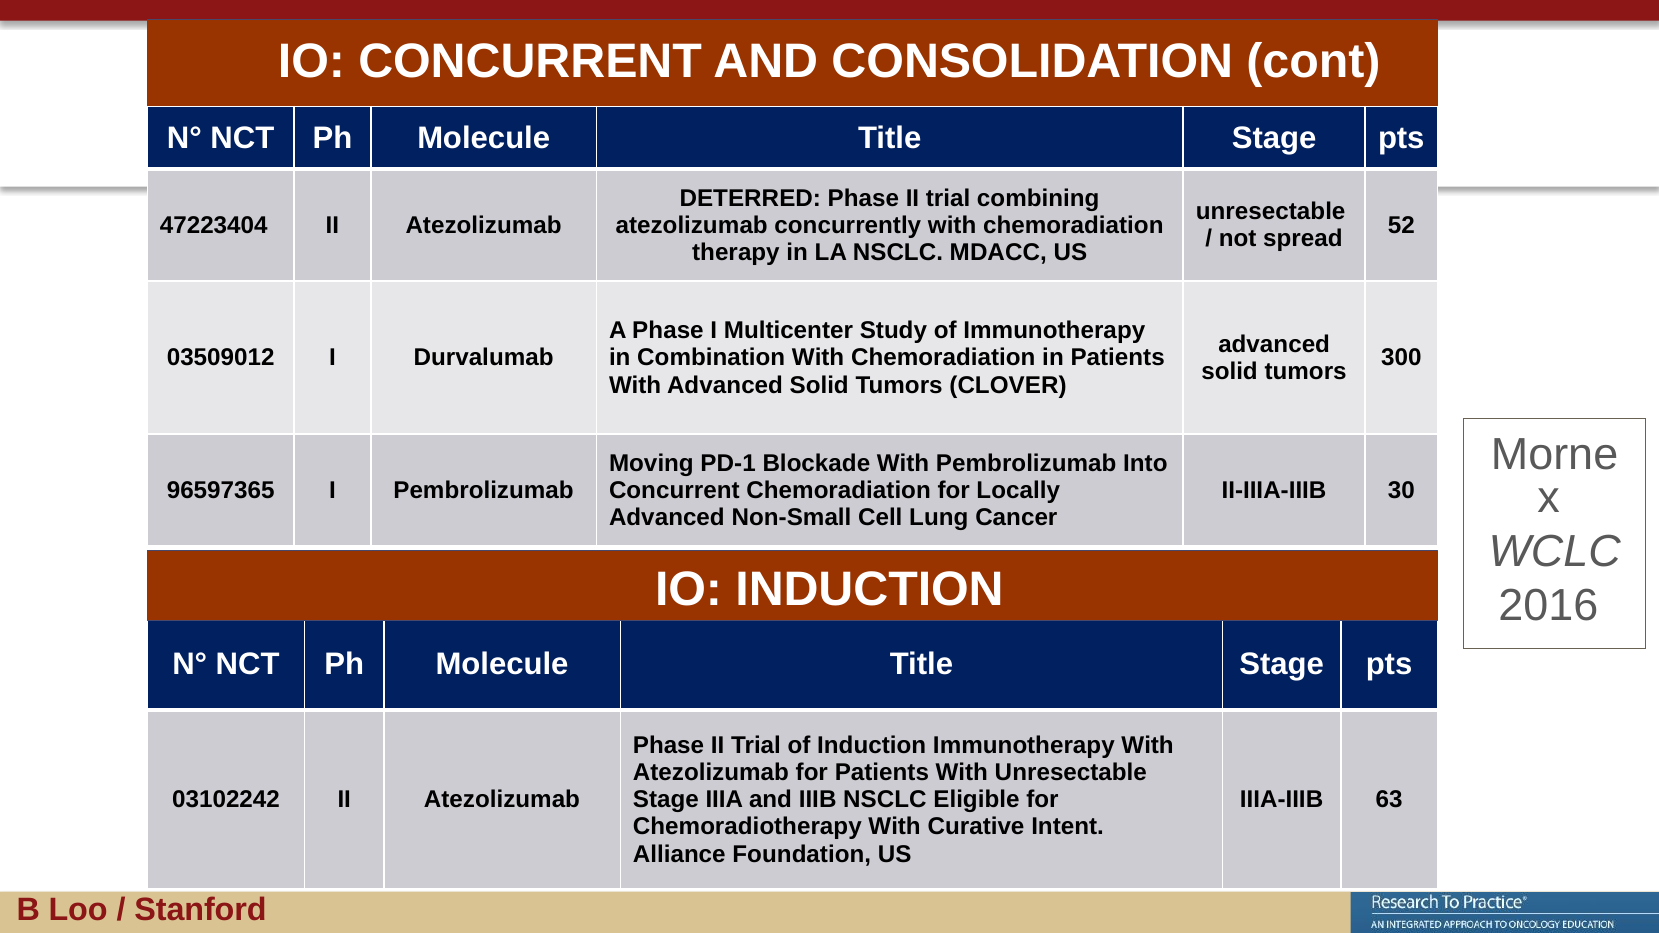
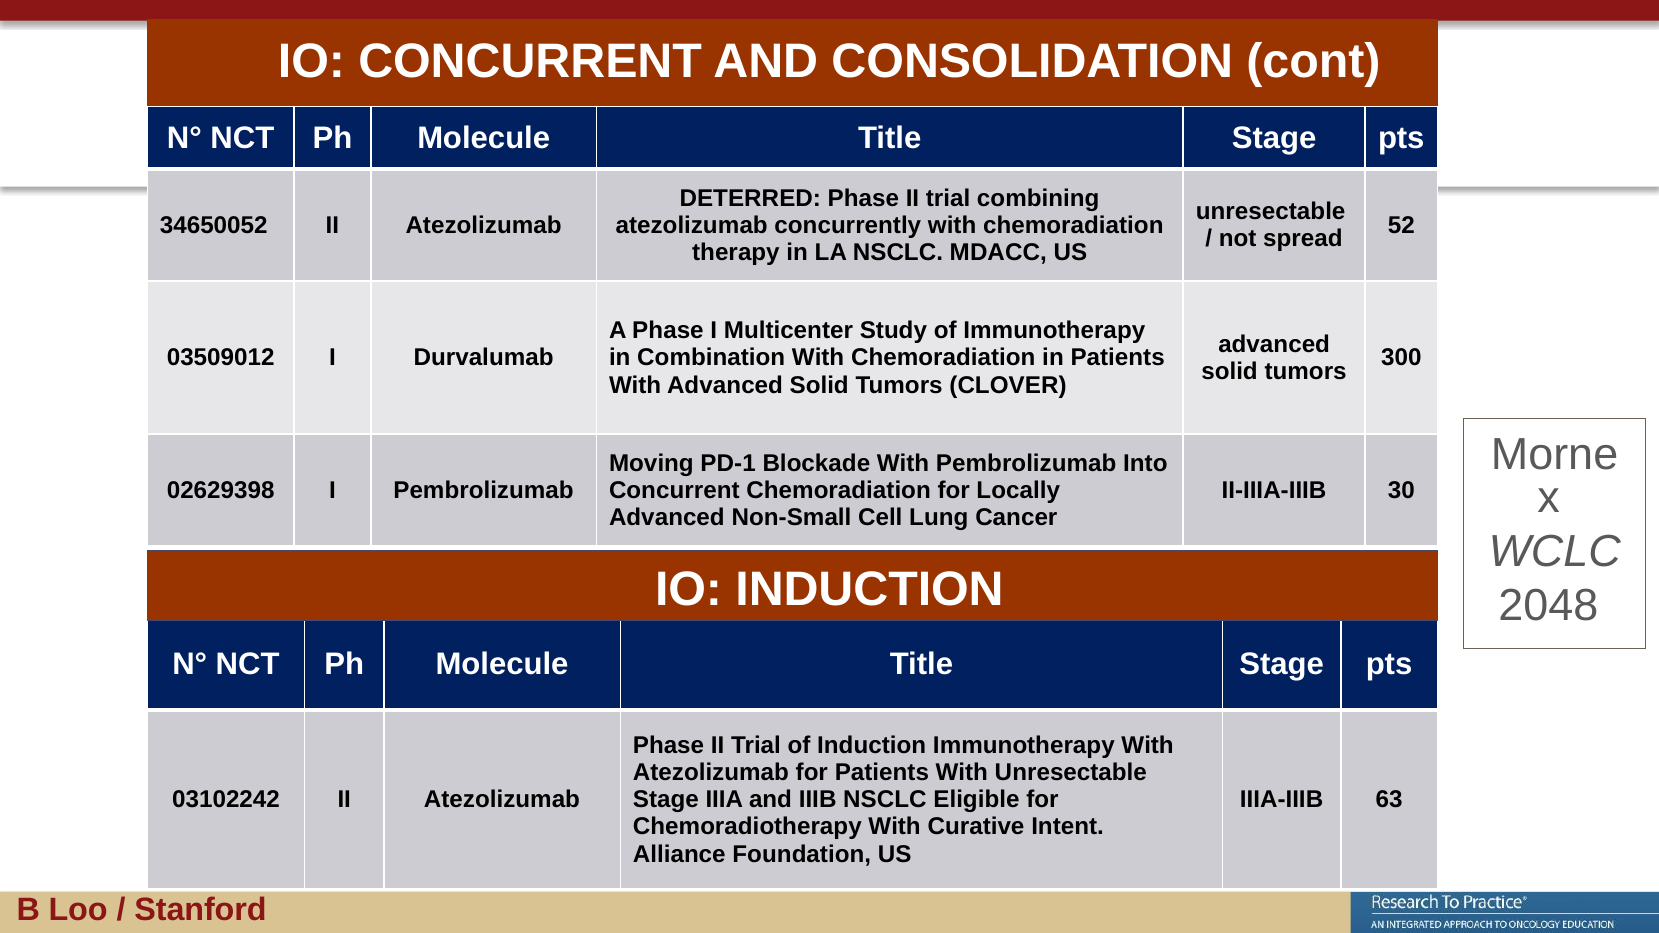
47223404: 47223404 -> 34650052
96597365: 96597365 -> 02629398
2016: 2016 -> 2048
